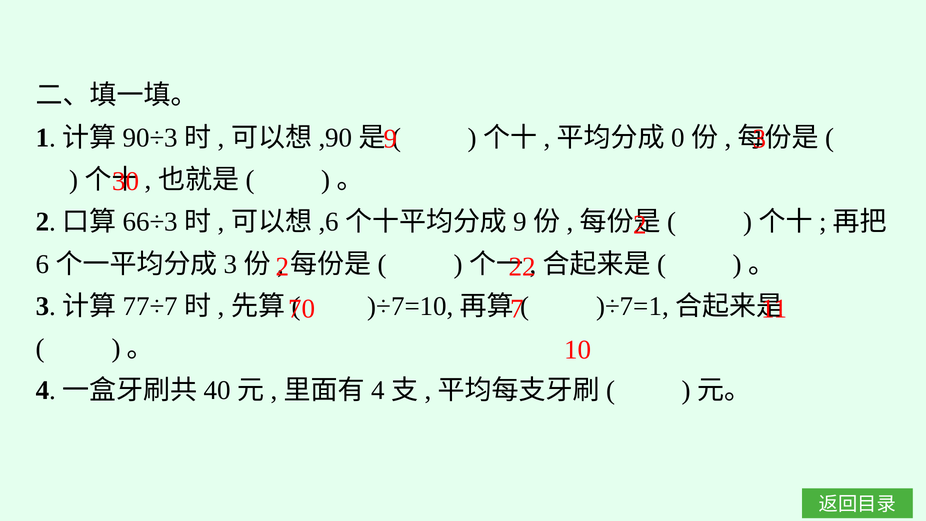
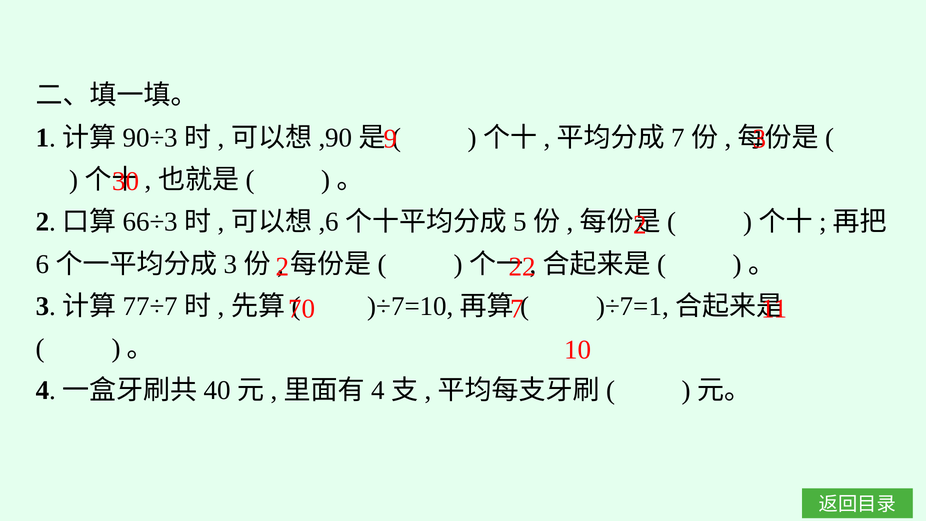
0 at (678, 138): 0 -> 7
9 at (520, 222): 9 -> 5
